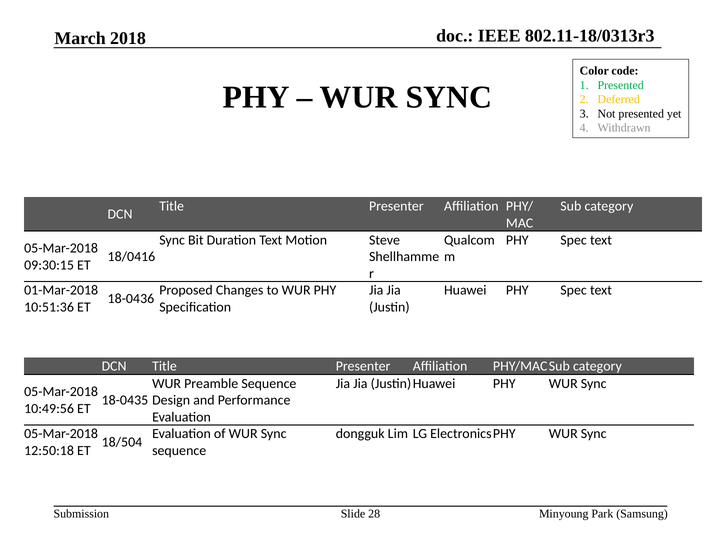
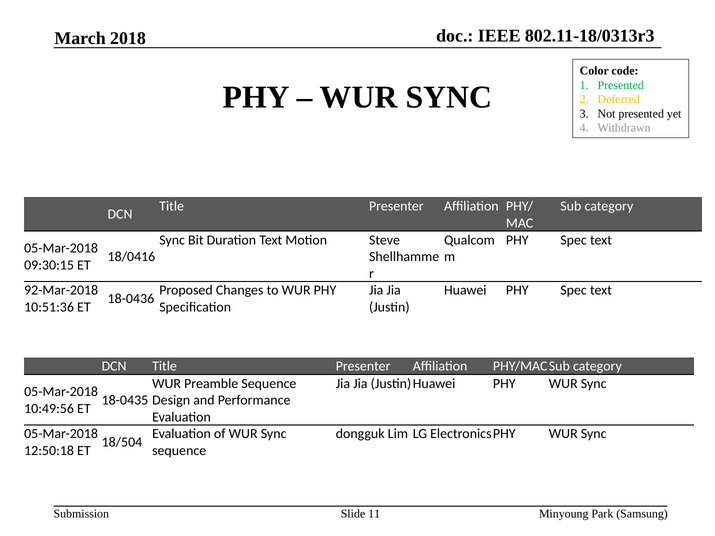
01-Mar-2018: 01-Mar-2018 -> 92-Mar-2018
28: 28 -> 11
